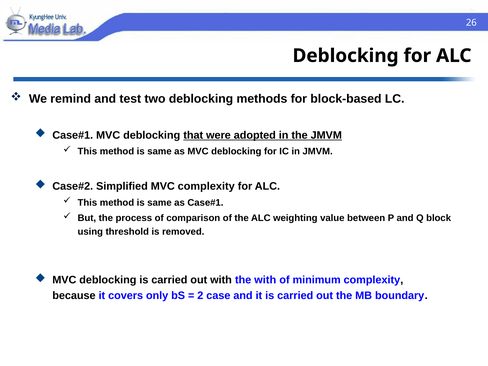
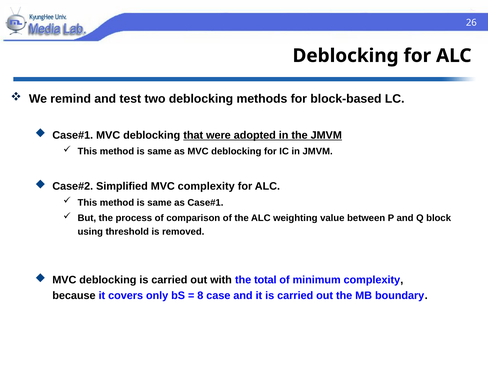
the with: with -> total
2: 2 -> 8
